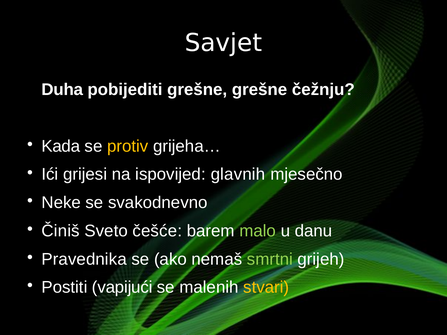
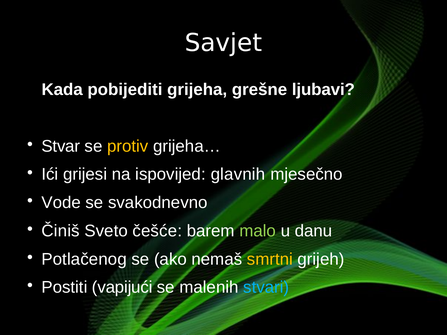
Duha: Duha -> Kada
pobijediti grešne: grešne -> grijeha
čežnju: čežnju -> ljubavi
Kada: Kada -> Stvar
Neke: Neke -> Vode
Pravednika: Pravednika -> Potlačenog
smrtni colour: light green -> yellow
stvari colour: yellow -> light blue
